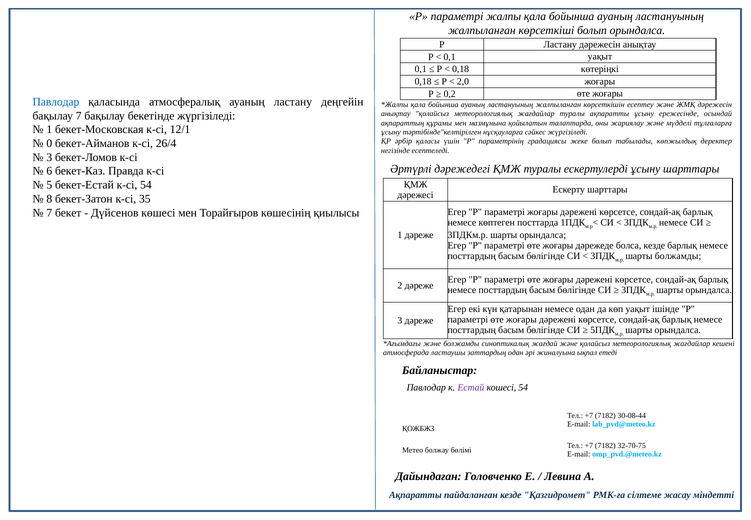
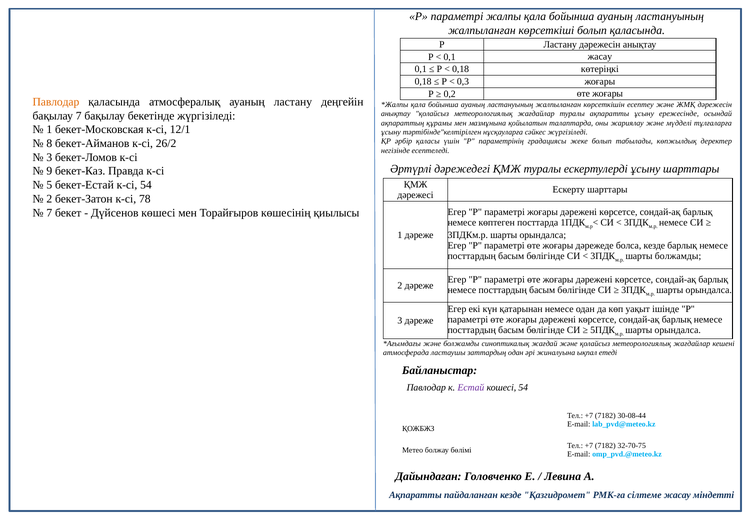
болып орындалса: орындалса -> қаласында
0,1 уақыт: уақыт -> жасау
2,0: 2,0 -> 0,3
Павлодар at (56, 102) colour: blue -> orange
0: 0 -> 8
26/4: 26/4 -> 26/2
6: 6 -> 9
8 at (49, 199): 8 -> 2
35: 35 -> 78
